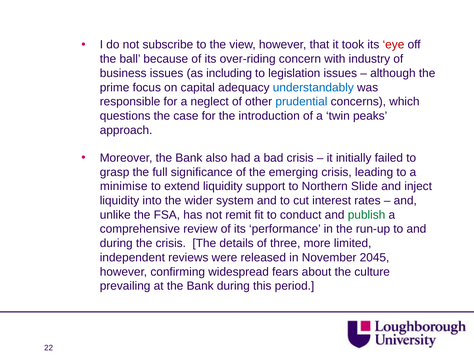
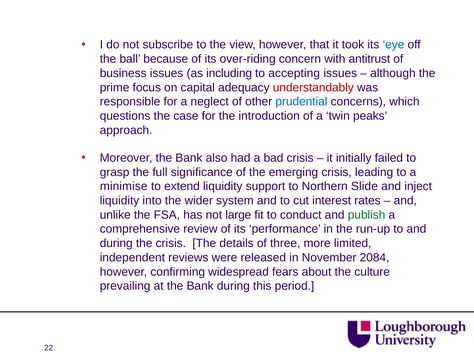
eye colour: red -> blue
industry: industry -> antitrust
legislation: legislation -> accepting
understandably colour: blue -> red
remit: remit -> large
2045: 2045 -> 2084
